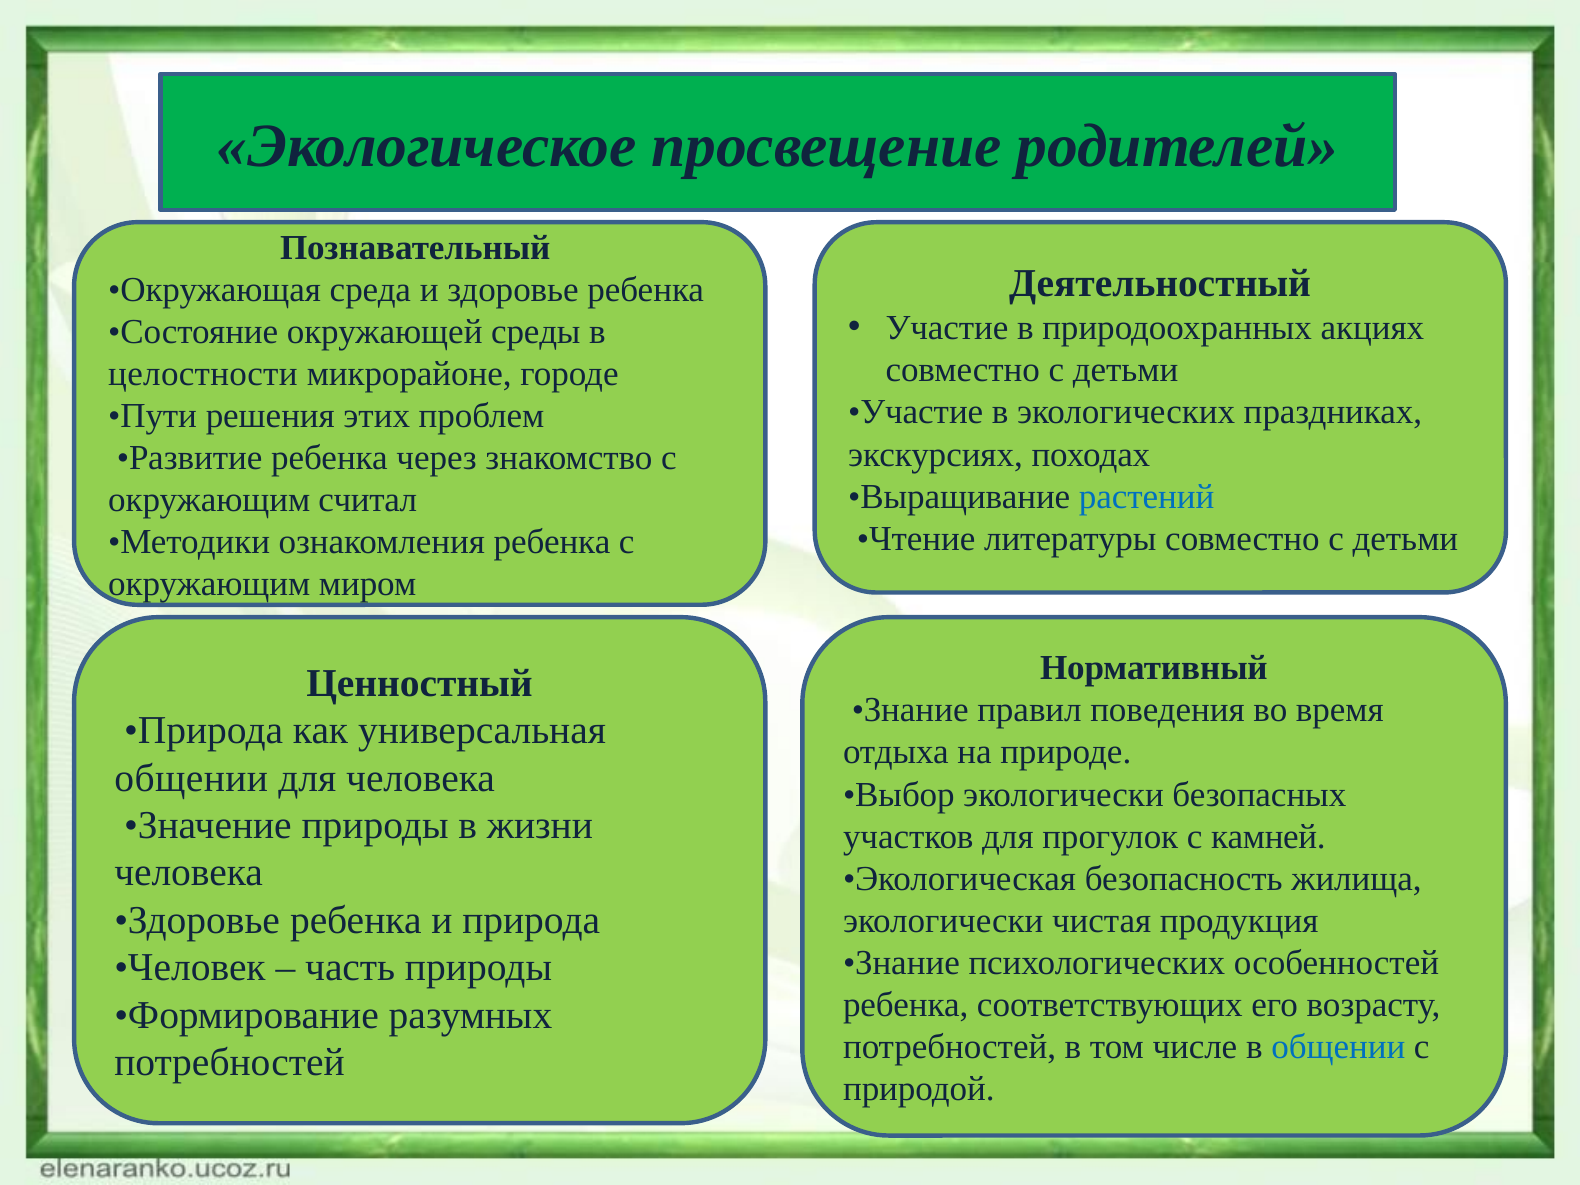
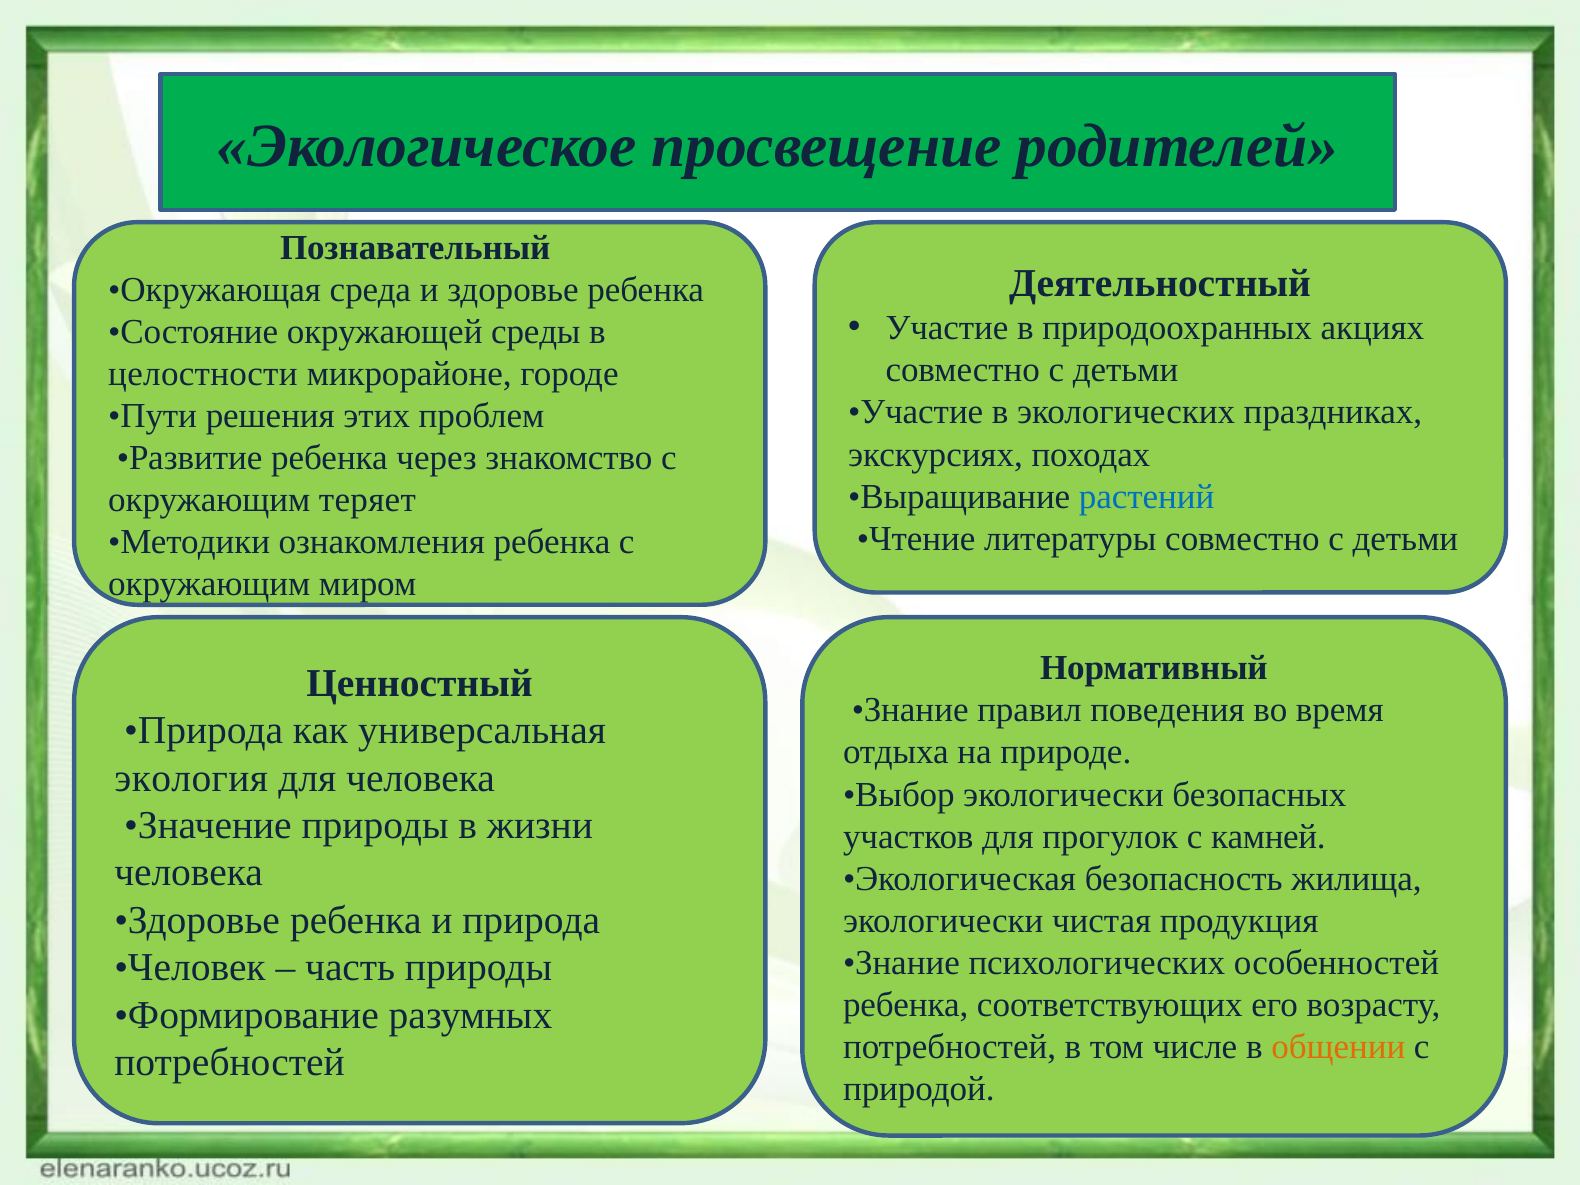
считал: считал -> теряет
общении at (191, 778): общении -> экология
общении at (1338, 1047) colour: blue -> orange
